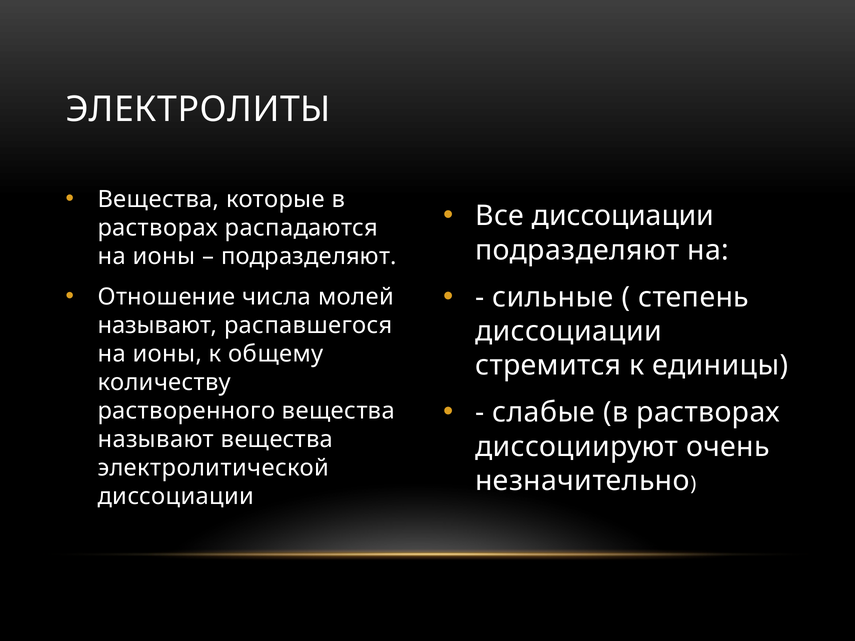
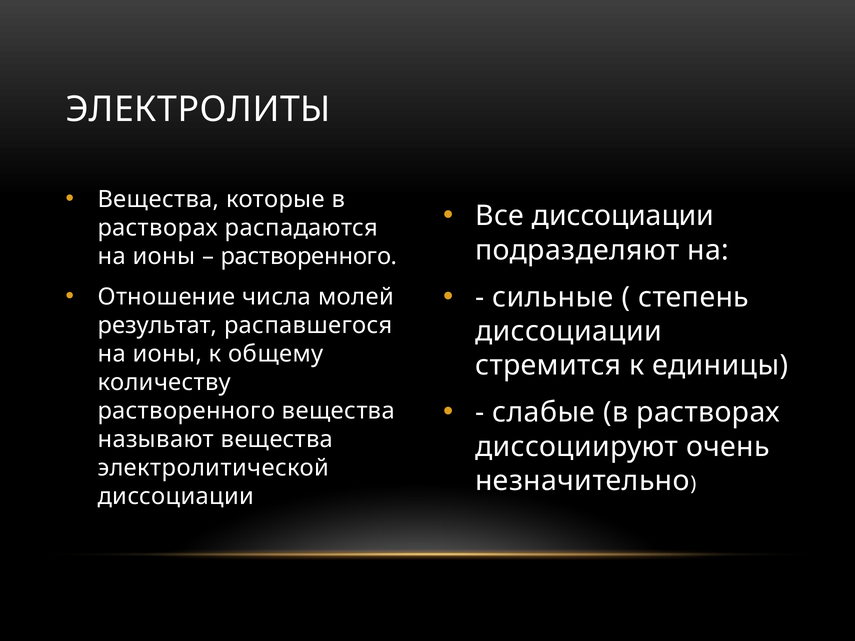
подразделяют at (309, 257): подразделяют -> растворенного
называют at (157, 326): называют -> результат
